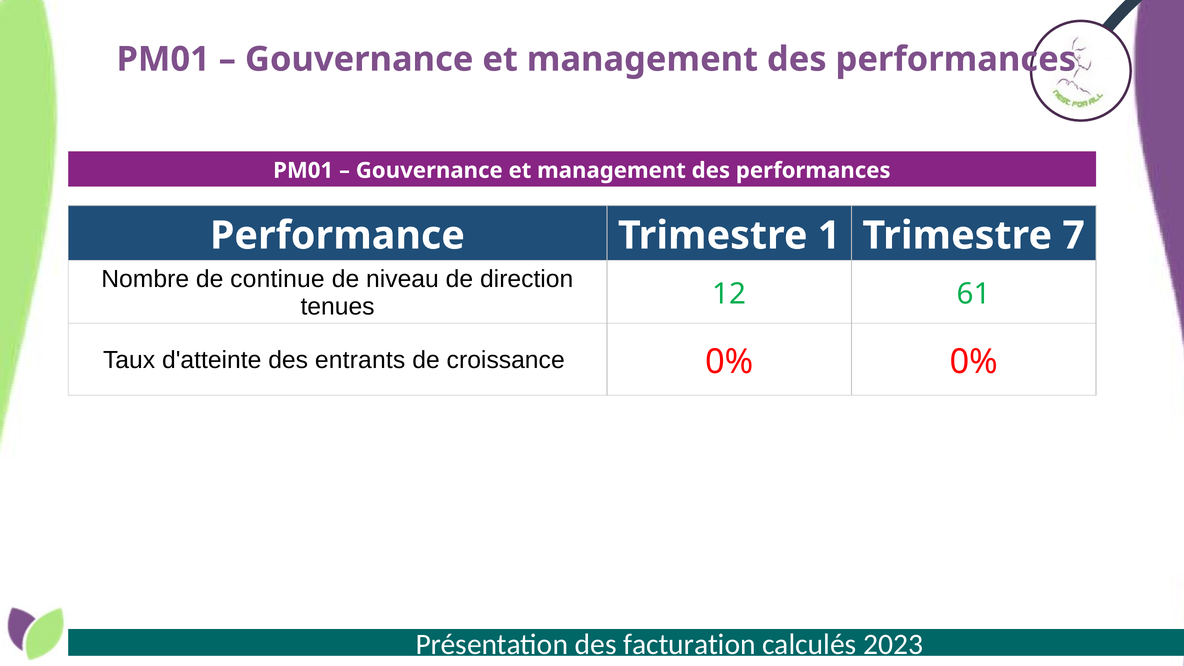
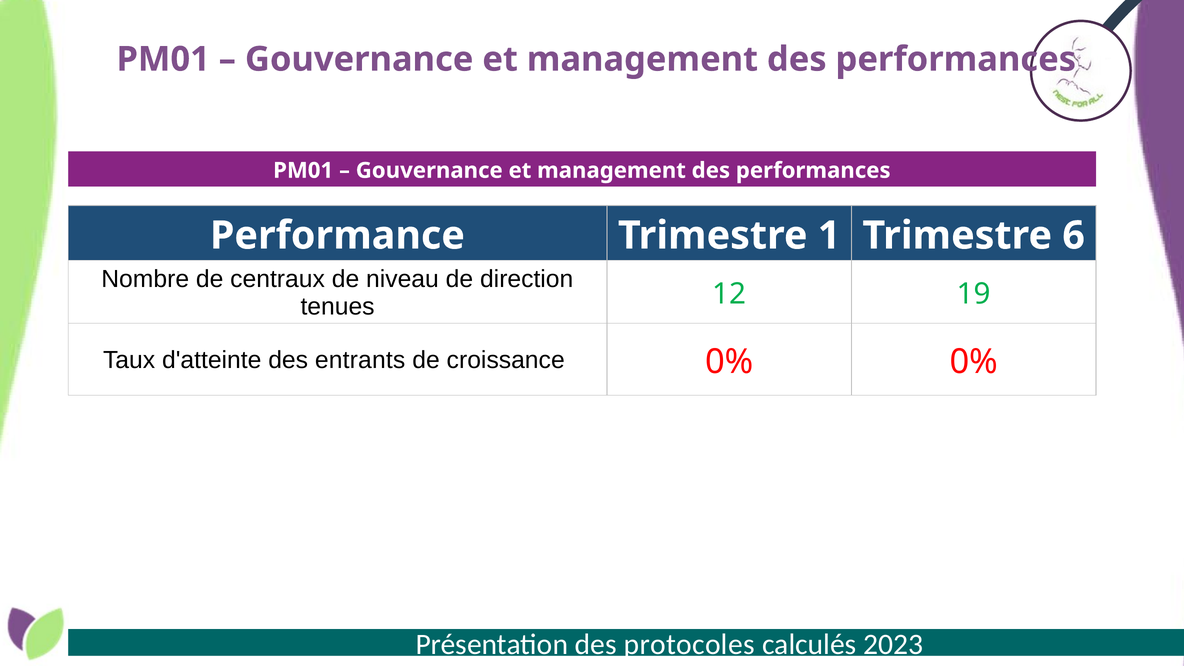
7: 7 -> 6
continue: continue -> centraux
61: 61 -> 19
facturation: facturation -> protocoles
